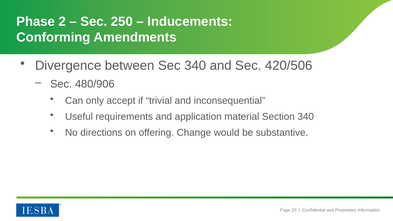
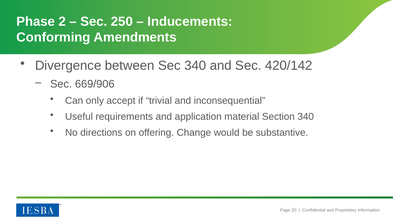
420/506: 420/506 -> 420/142
480/906: 480/906 -> 669/906
